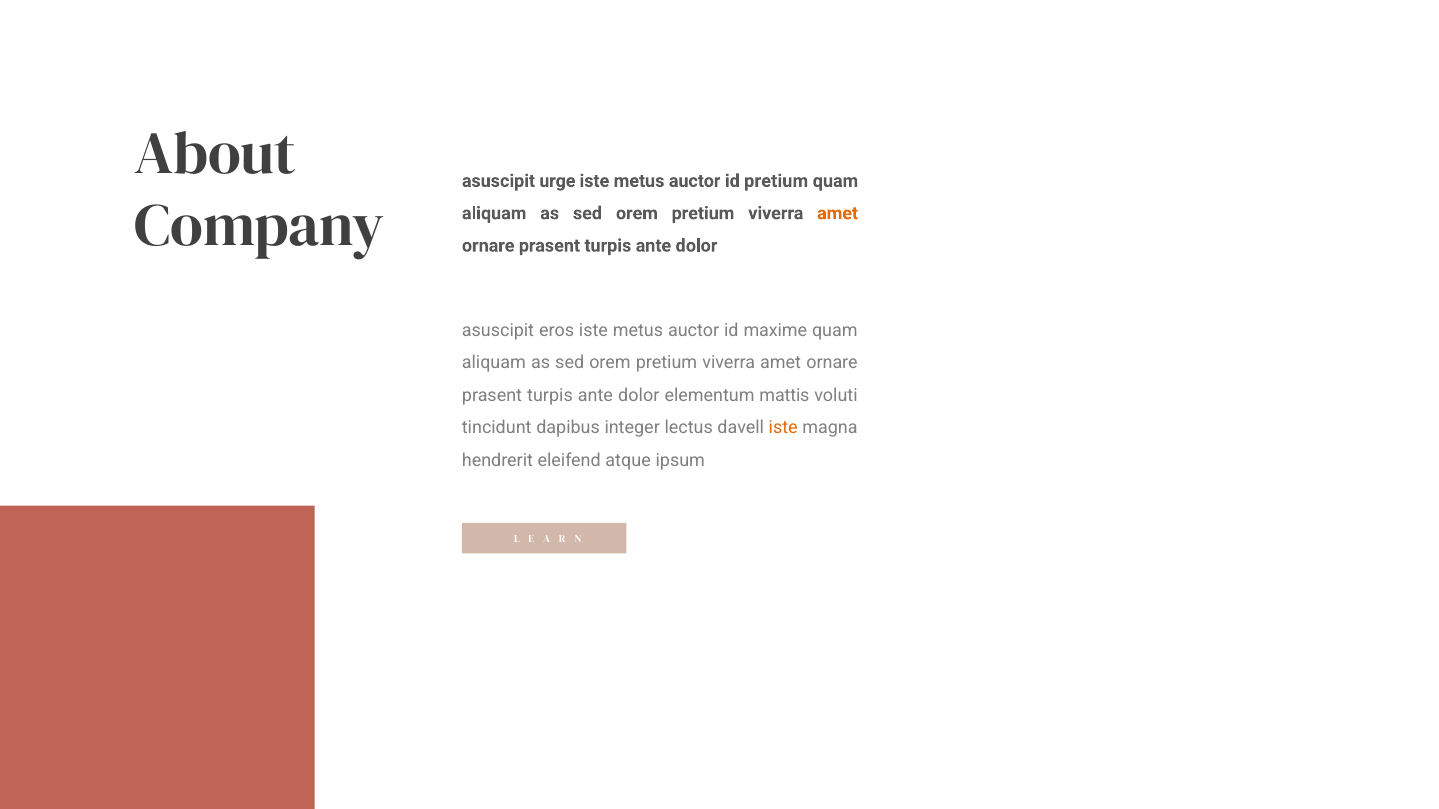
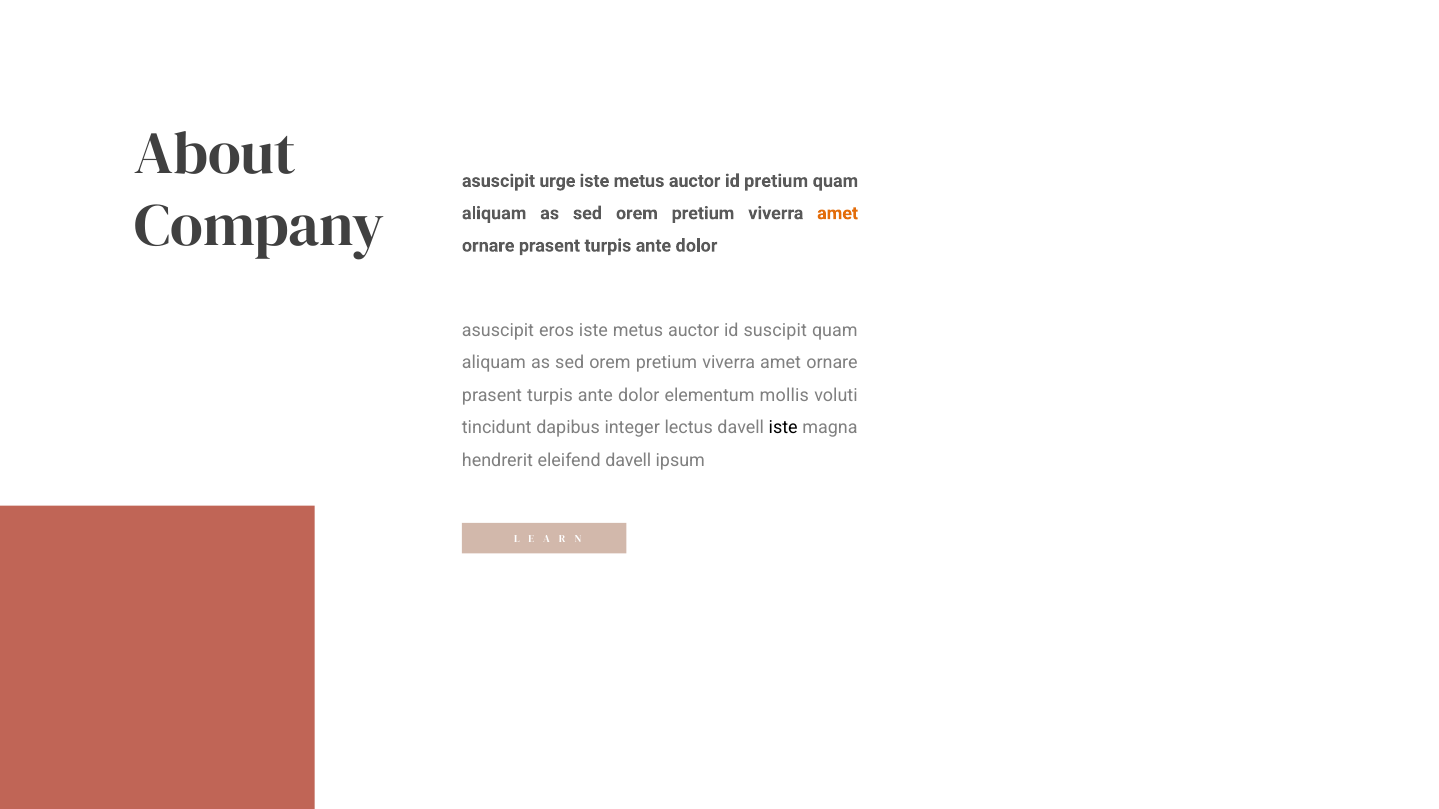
maxime: maxime -> suscipit
mattis: mattis -> mollis
iste at (783, 428) colour: orange -> black
eleifend atque: atque -> davell
